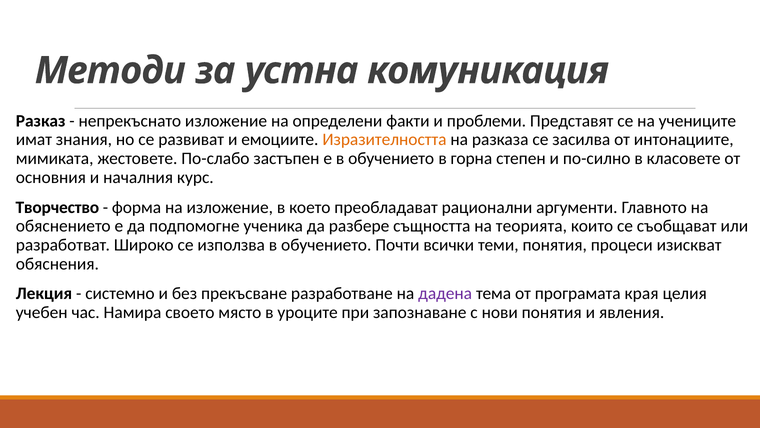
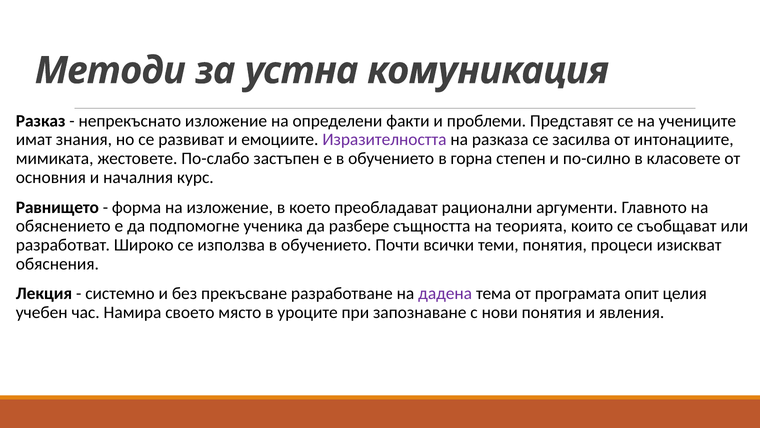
Изразителността colour: orange -> purple
Творчество: Творчество -> Равнището
края: края -> опит
